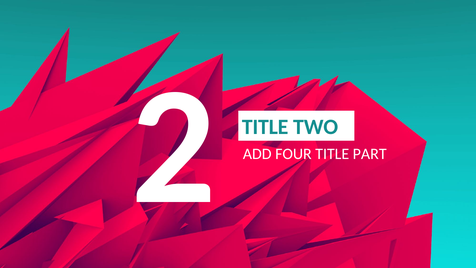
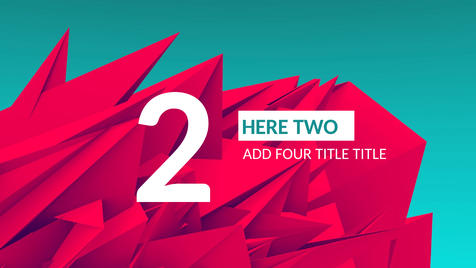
TITLE at (265, 127): TITLE -> HERE
TITLE PART: PART -> TITLE
